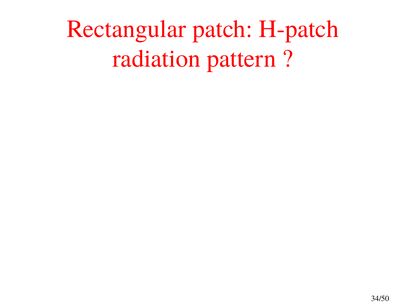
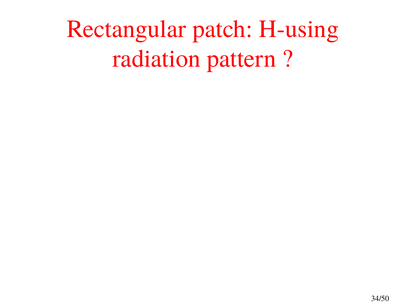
H-patch: H-patch -> H-using
